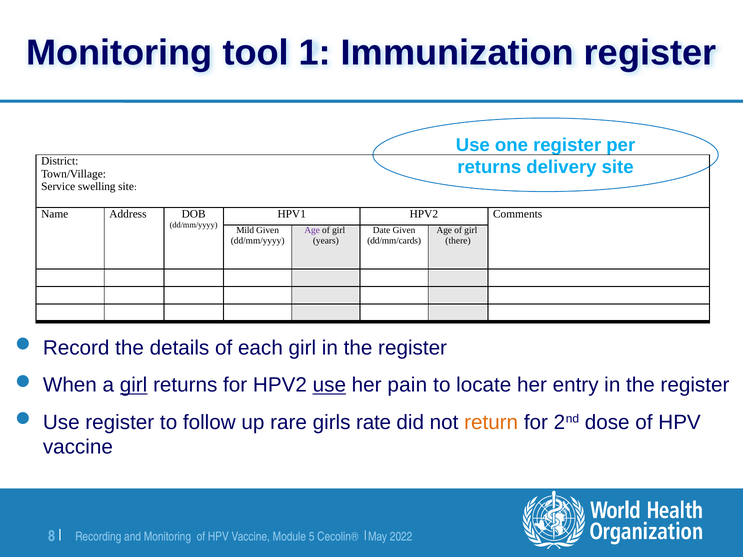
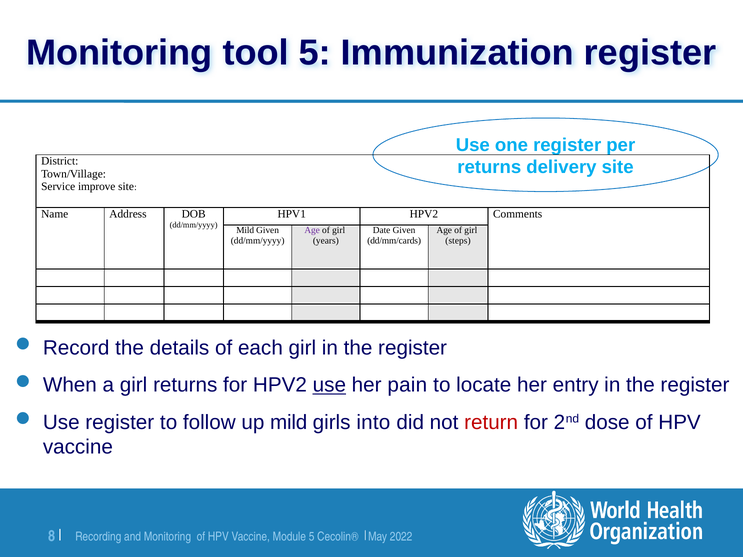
tool 1: 1 -> 5
swelling: swelling -> improve
there: there -> steps
girl at (134, 385) underline: present -> none
up rare: rare -> mild
rate: rate -> into
return colour: orange -> red
